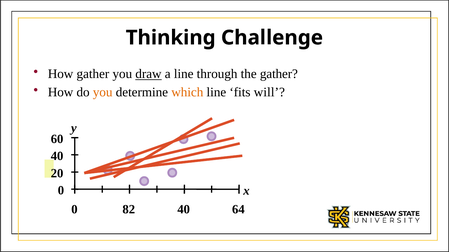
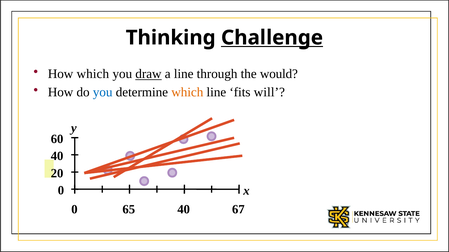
Challenge underline: none -> present
How gather: gather -> which
the gather: gather -> would
you at (103, 92) colour: orange -> blue
82: 82 -> 65
64: 64 -> 67
